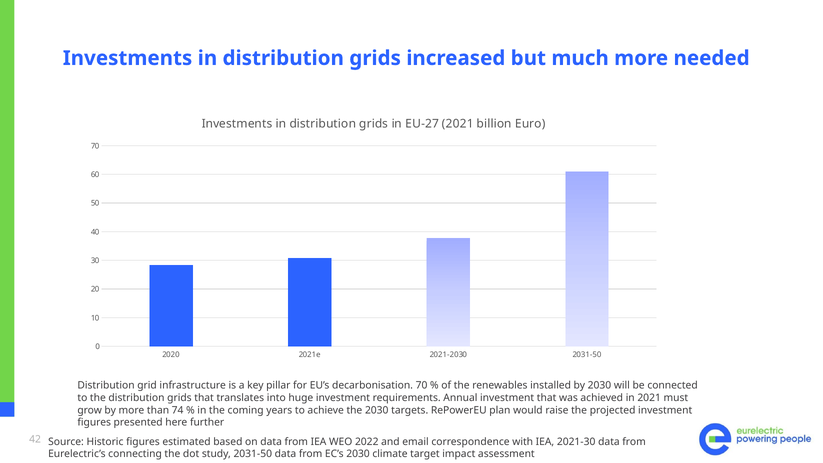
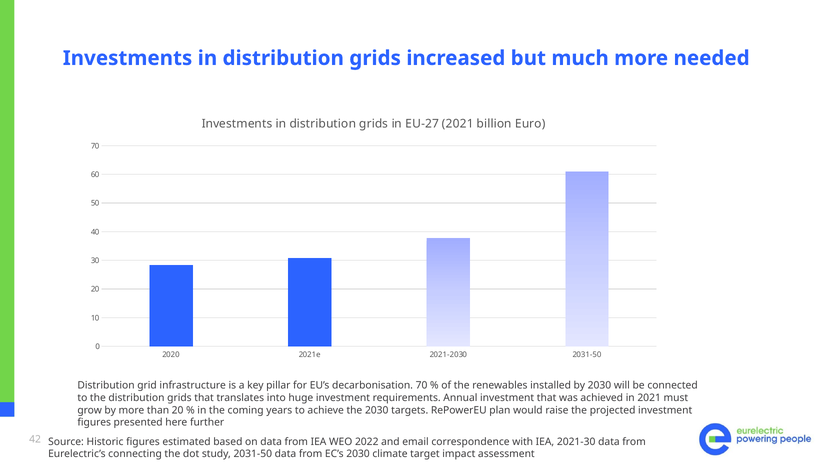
than 74: 74 -> 20
